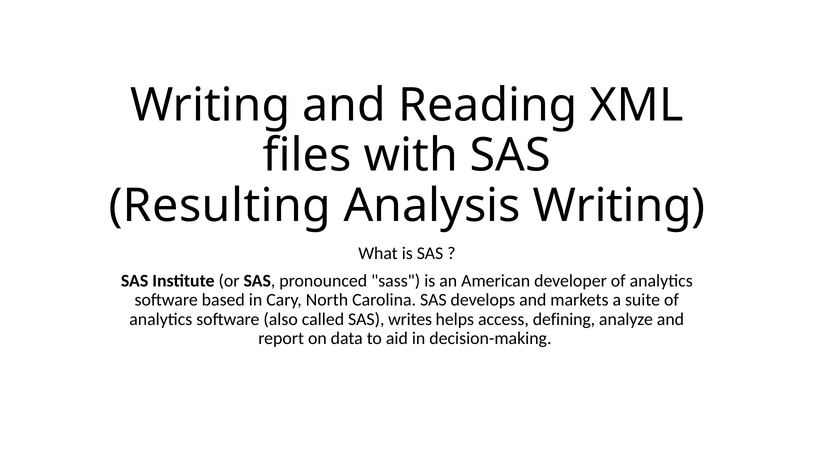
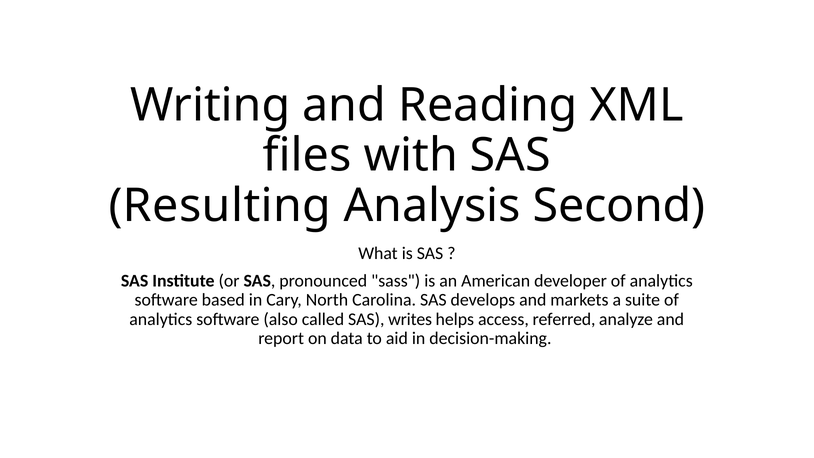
Analysis Writing: Writing -> Second
defining: defining -> referred
